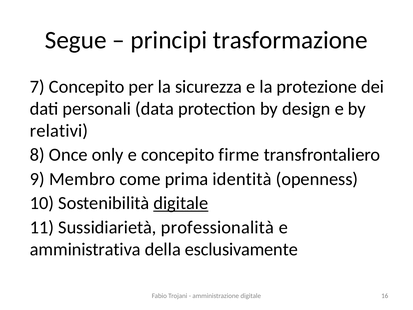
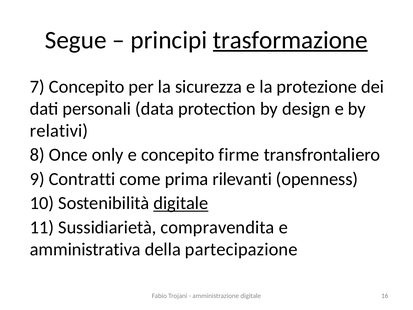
trasformazione underline: none -> present
Membro: Membro -> Contratti
identità: identità -> rilevanti
professionalità: professionalità -> compravendita
esclusivamente: esclusivamente -> partecipazione
